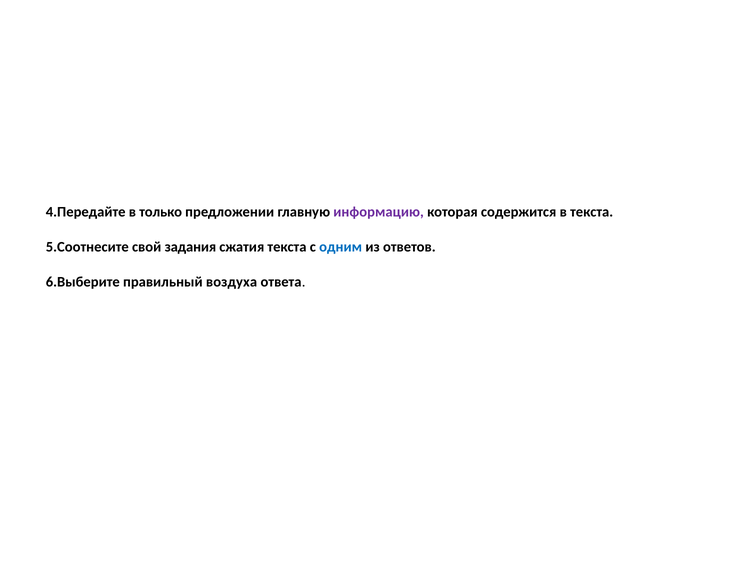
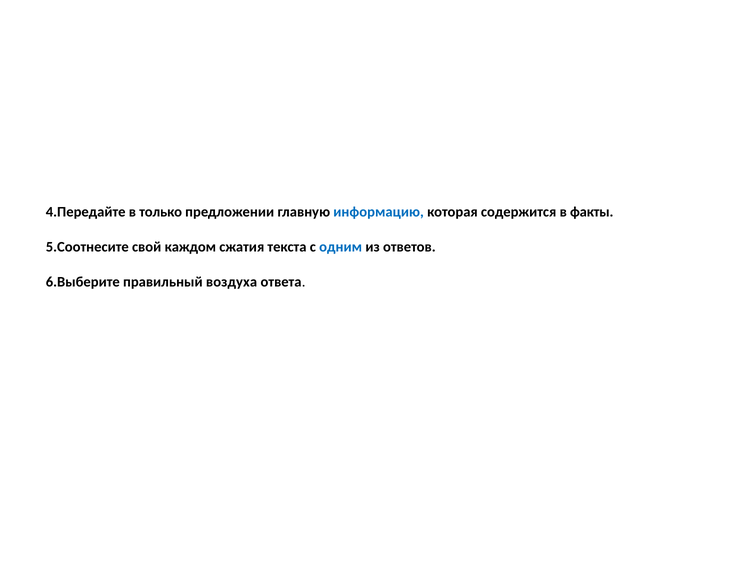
информацию colour: purple -> blue
в текста: текста -> факты
задания: задания -> каждом
